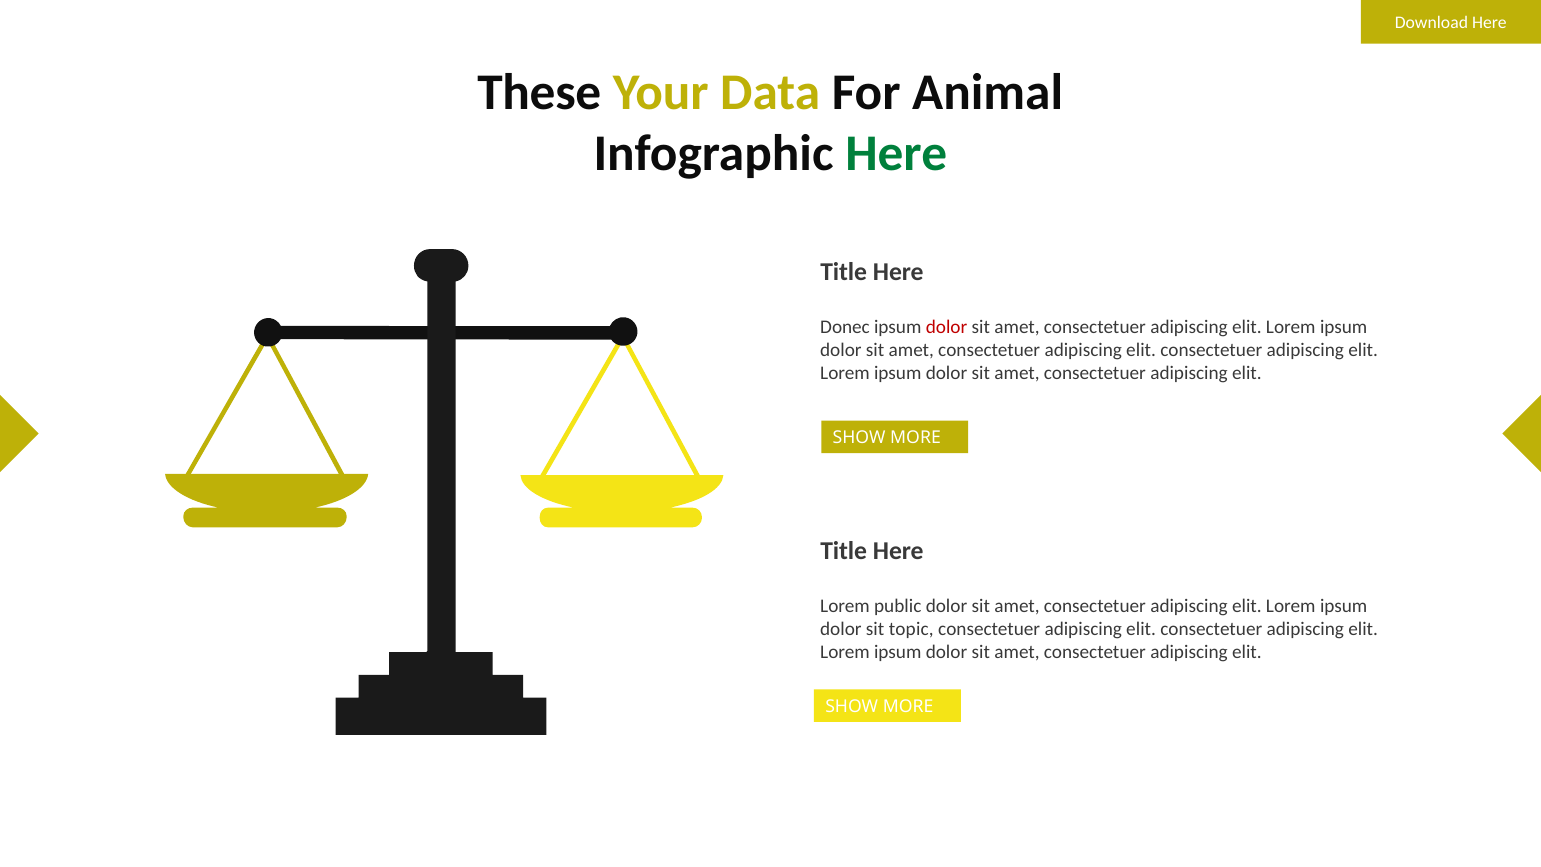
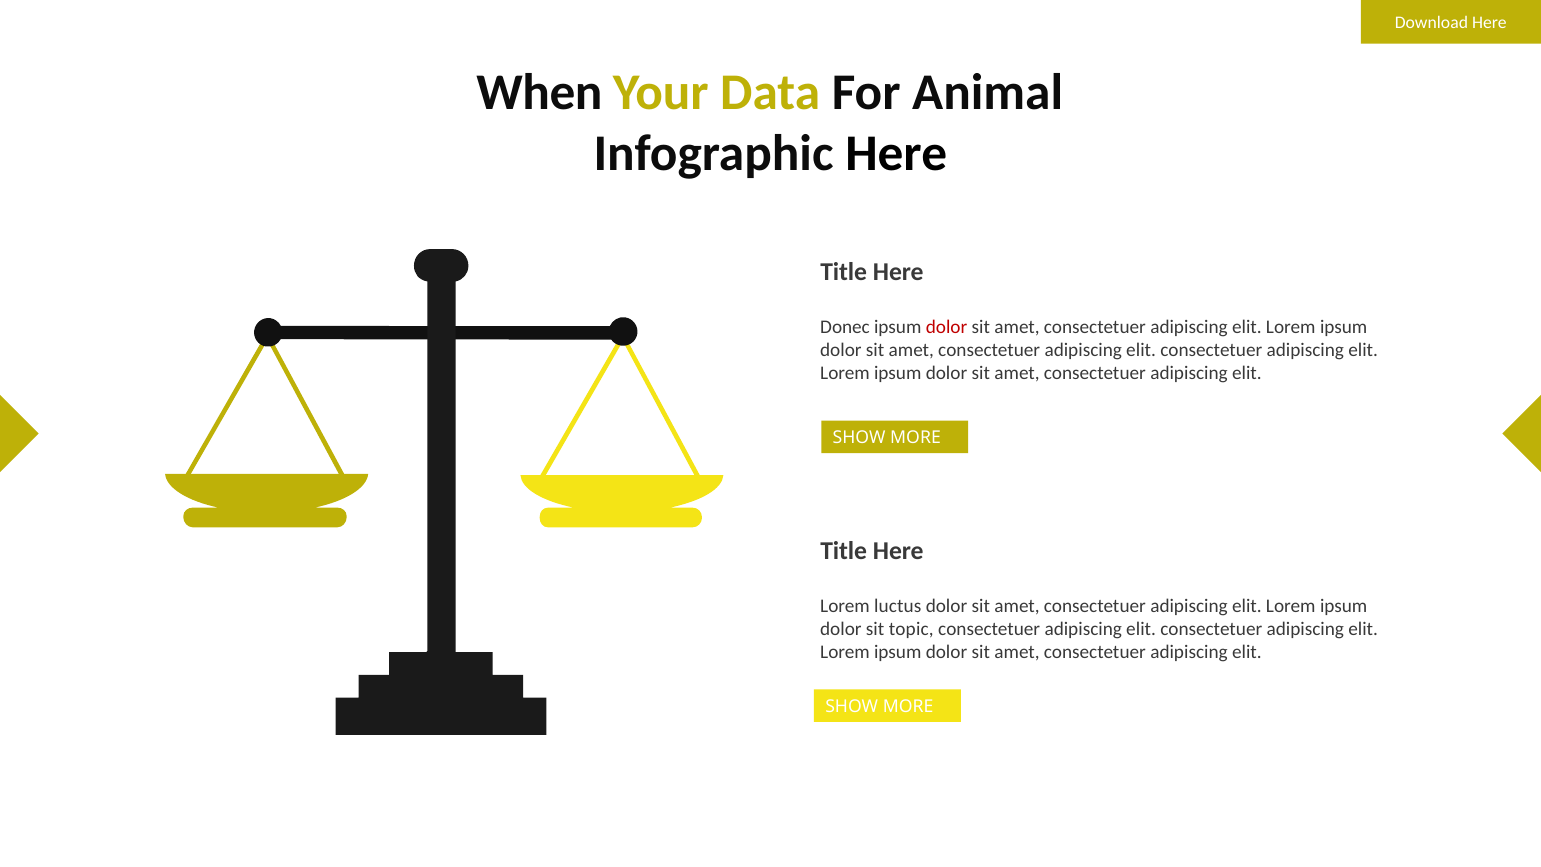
These: These -> When
Here at (896, 154) colour: green -> black
public: public -> luctus
